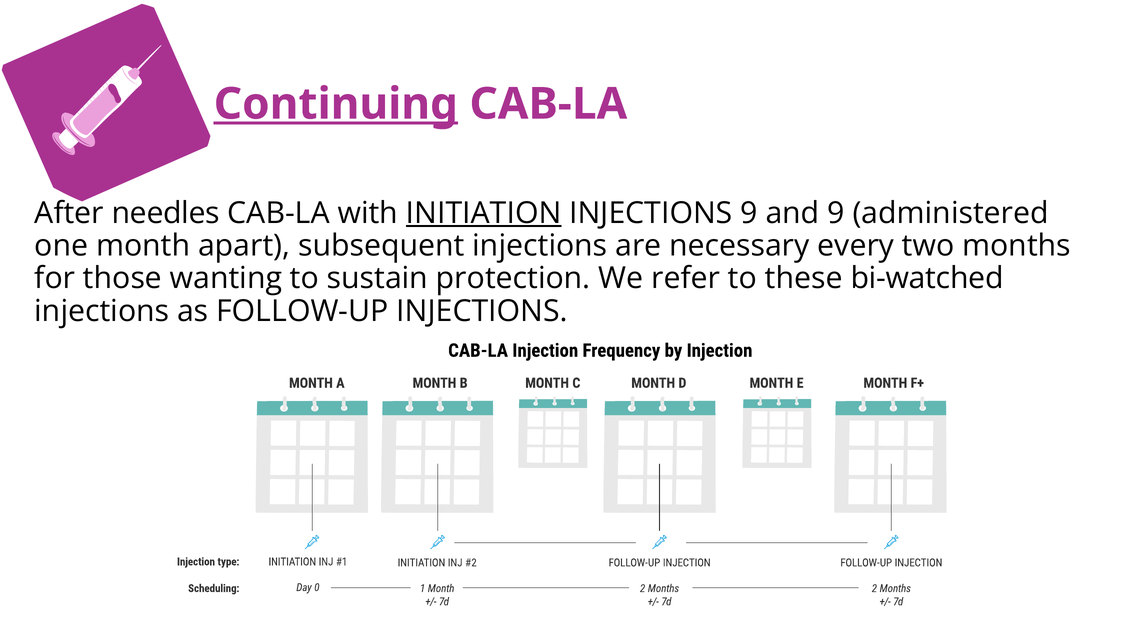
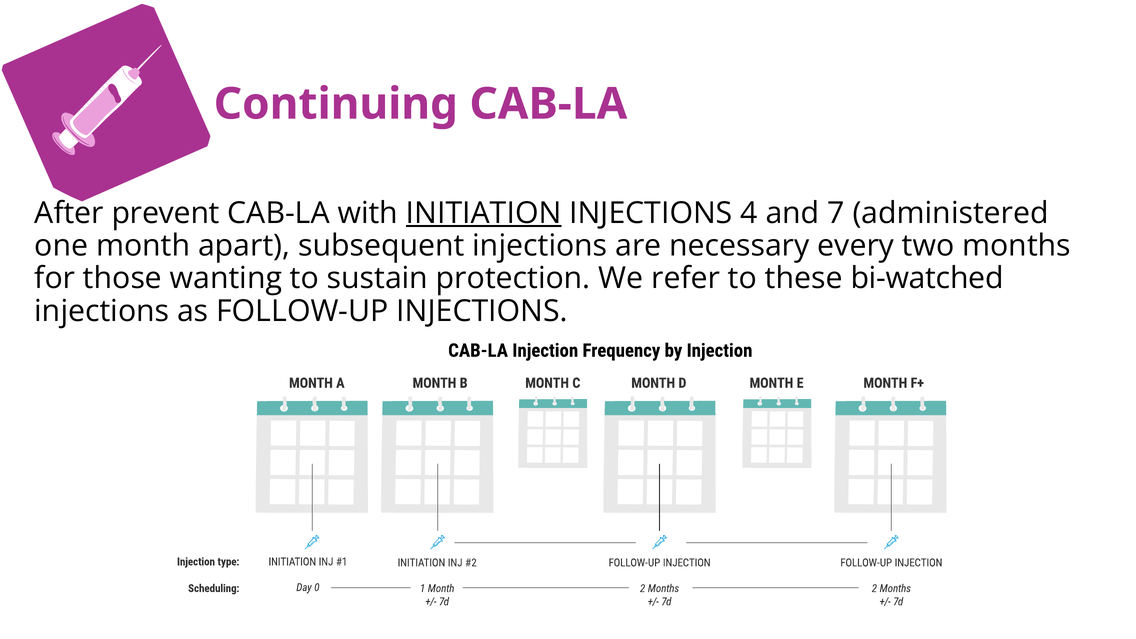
Continuing underline: present -> none
needles: needles -> prevent
INJECTIONS 9: 9 -> 4
and 9: 9 -> 7
